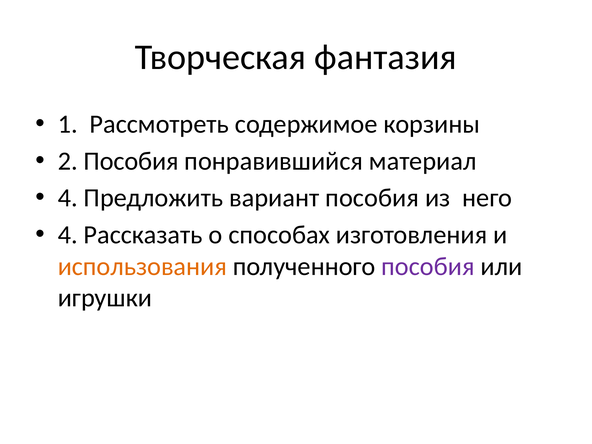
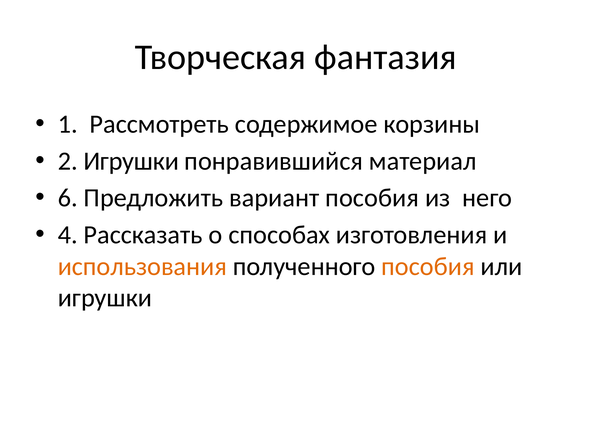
2 Пособия: Пособия -> Игрушки
4 at (68, 198): 4 -> 6
пособия at (428, 266) colour: purple -> orange
